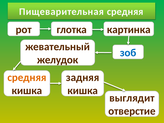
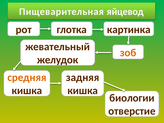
Пищеварительная средняя: средняя -> яйцевод
зоб colour: blue -> orange
выглядит: выглядит -> биологии
